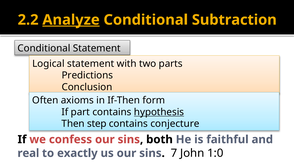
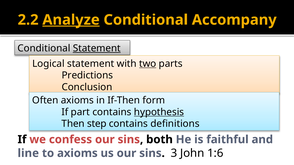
Subtraction: Subtraction -> Accompany
Statement at (97, 48) underline: none -> present
two underline: none -> present
conjecture: conjecture -> definitions
real: real -> line
to exactly: exactly -> axioms
7: 7 -> 3
1:0: 1:0 -> 1:6
